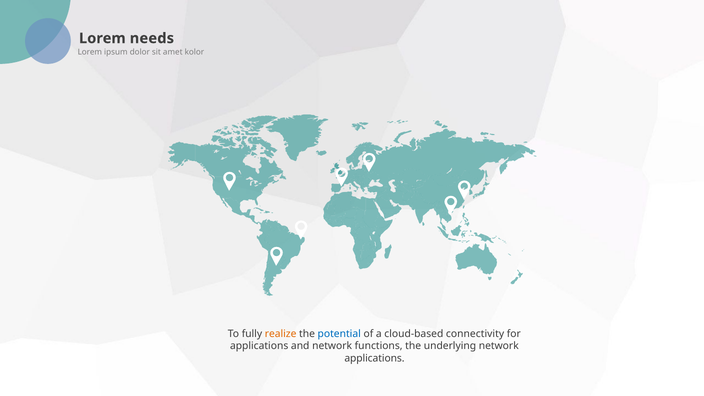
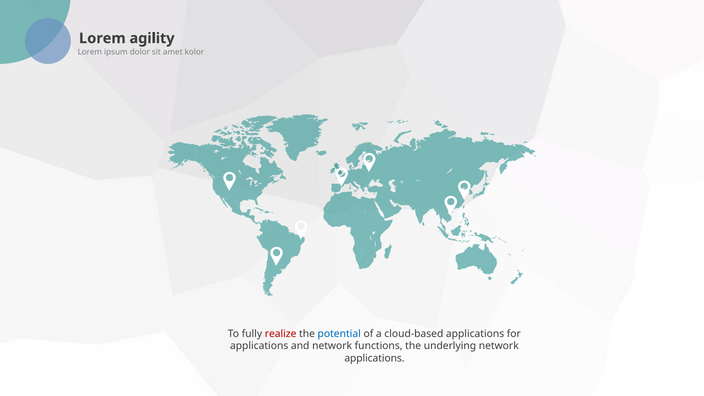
needs: needs -> agility
realize colour: orange -> red
cloud-based connectivity: connectivity -> applications
